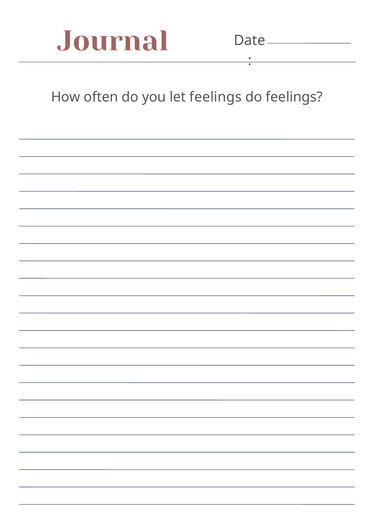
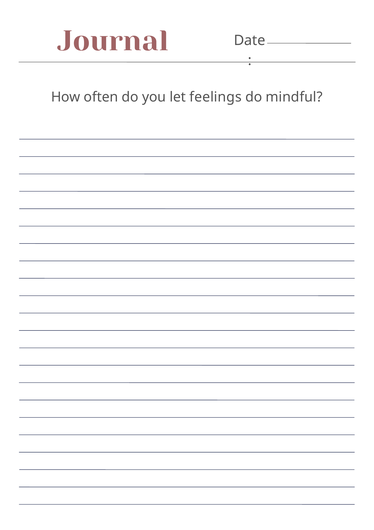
do feelings: feelings -> mindful
